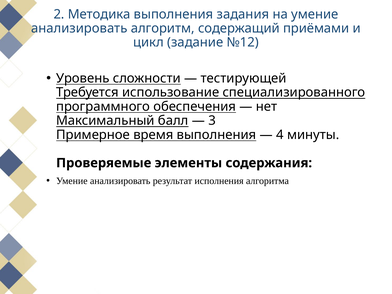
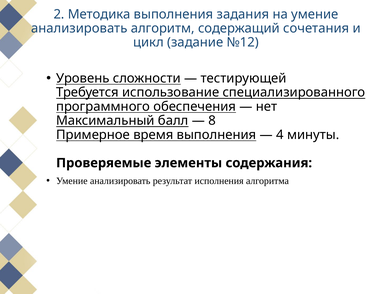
приёмами: приёмами -> сочетания
3: 3 -> 8
